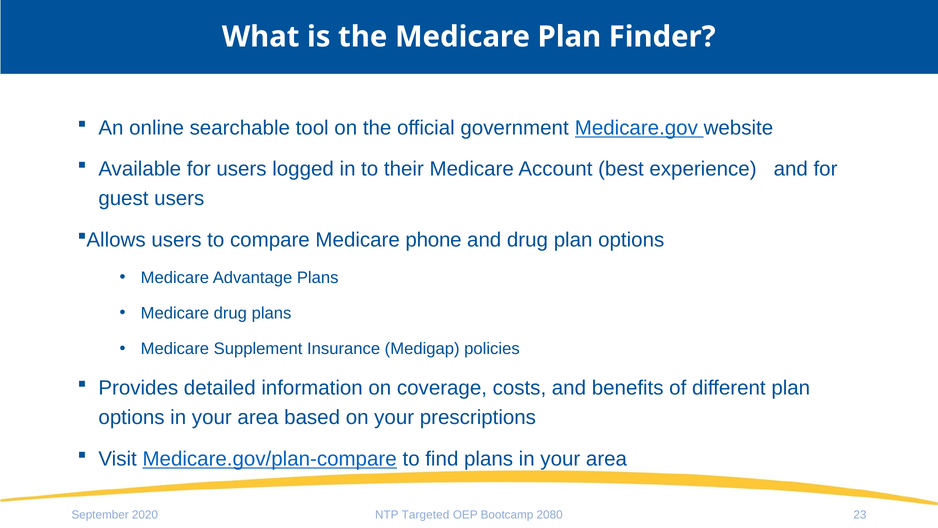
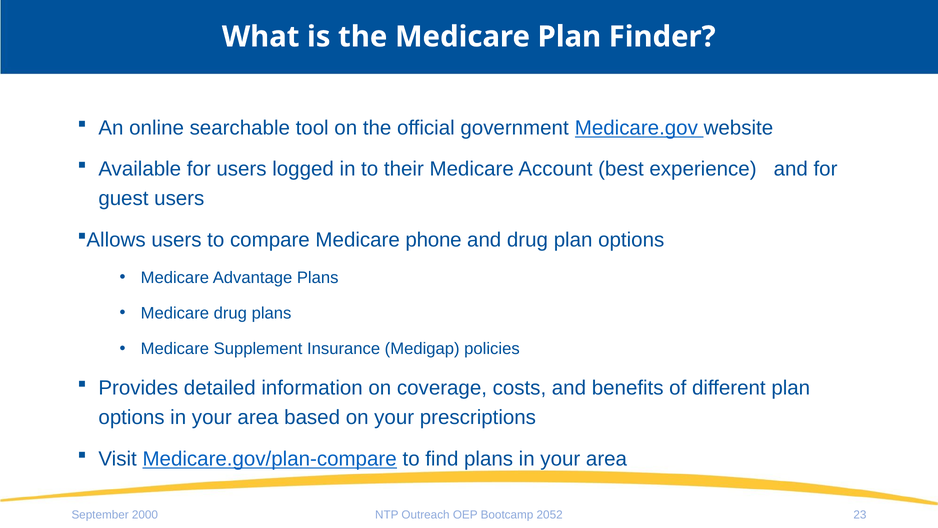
2020: 2020 -> 2000
Targeted: Targeted -> Outreach
2080: 2080 -> 2052
